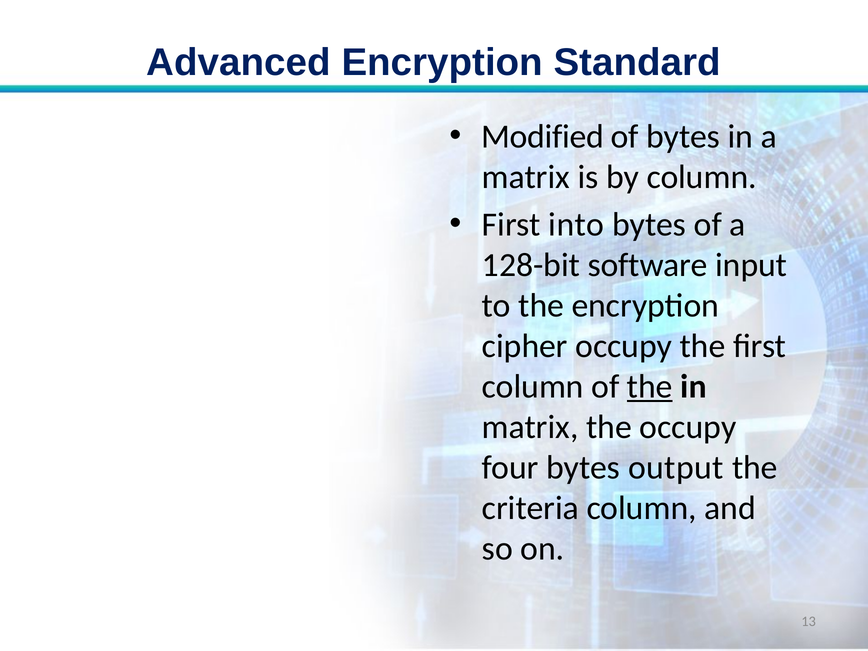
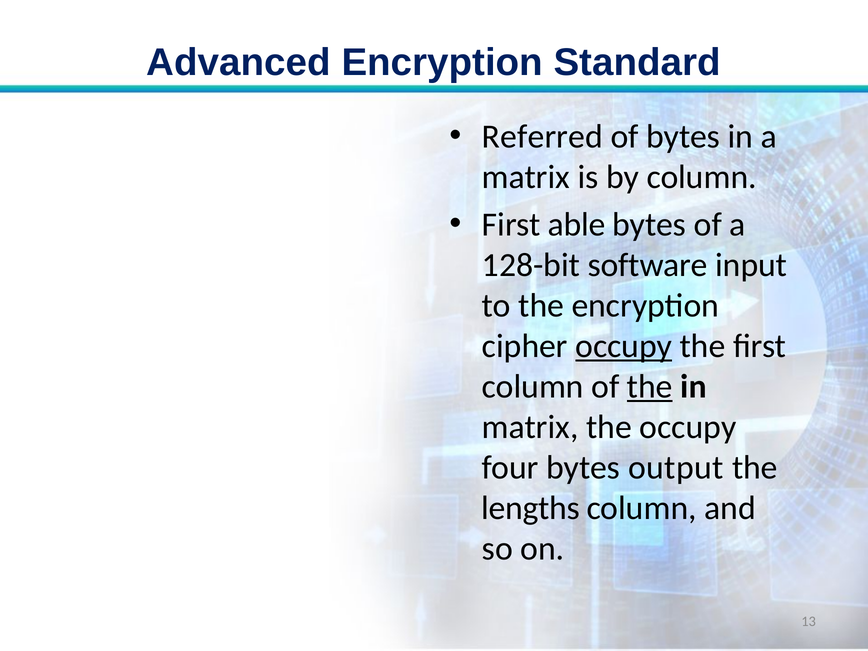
Modified: Modified -> Referred
into: into -> able
occupy at (624, 346) underline: none -> present
criteria: criteria -> lengths
